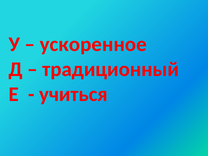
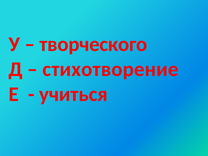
ускоренное: ускоренное -> творческого
традиционный: традиционный -> стихотворение
